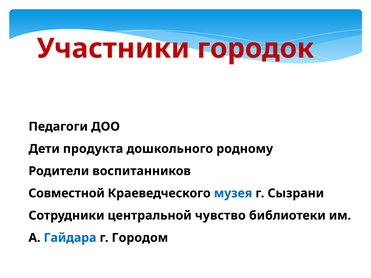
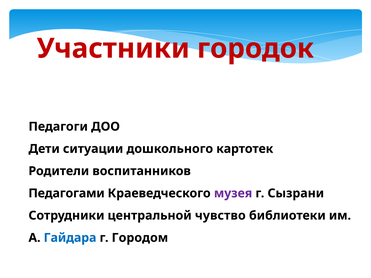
продукта: продукта -> ситуации
родному: родному -> картотек
Совместной: Совместной -> Педагогами
музея colour: blue -> purple
